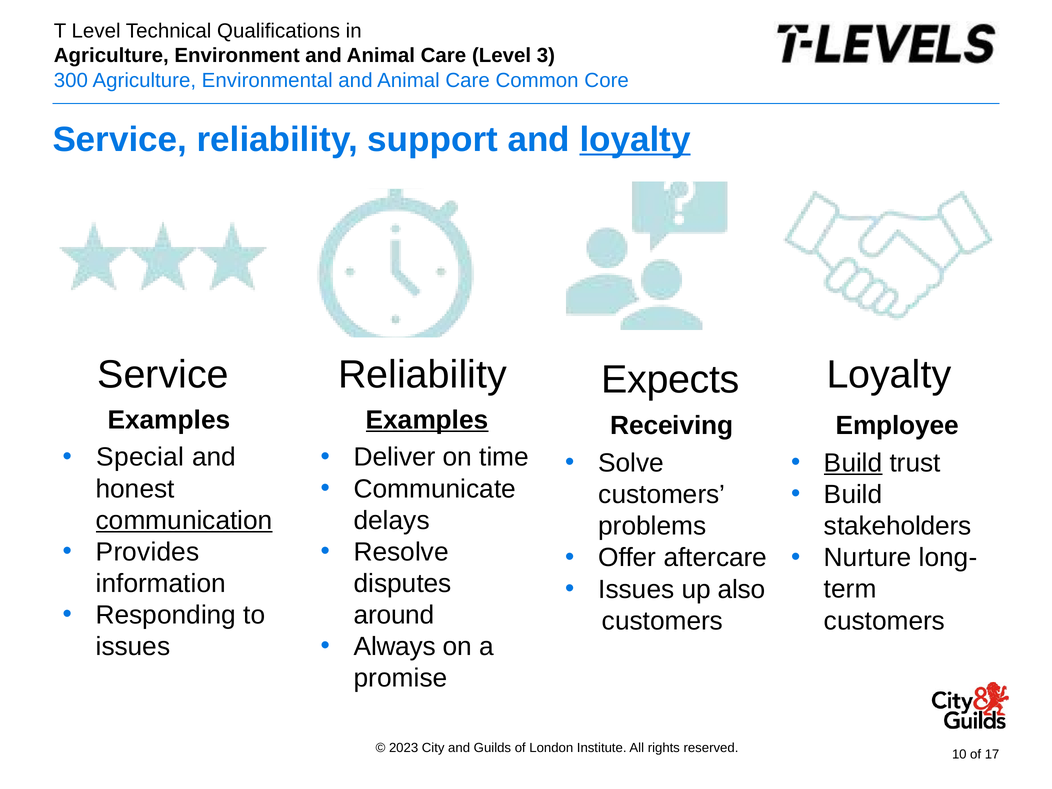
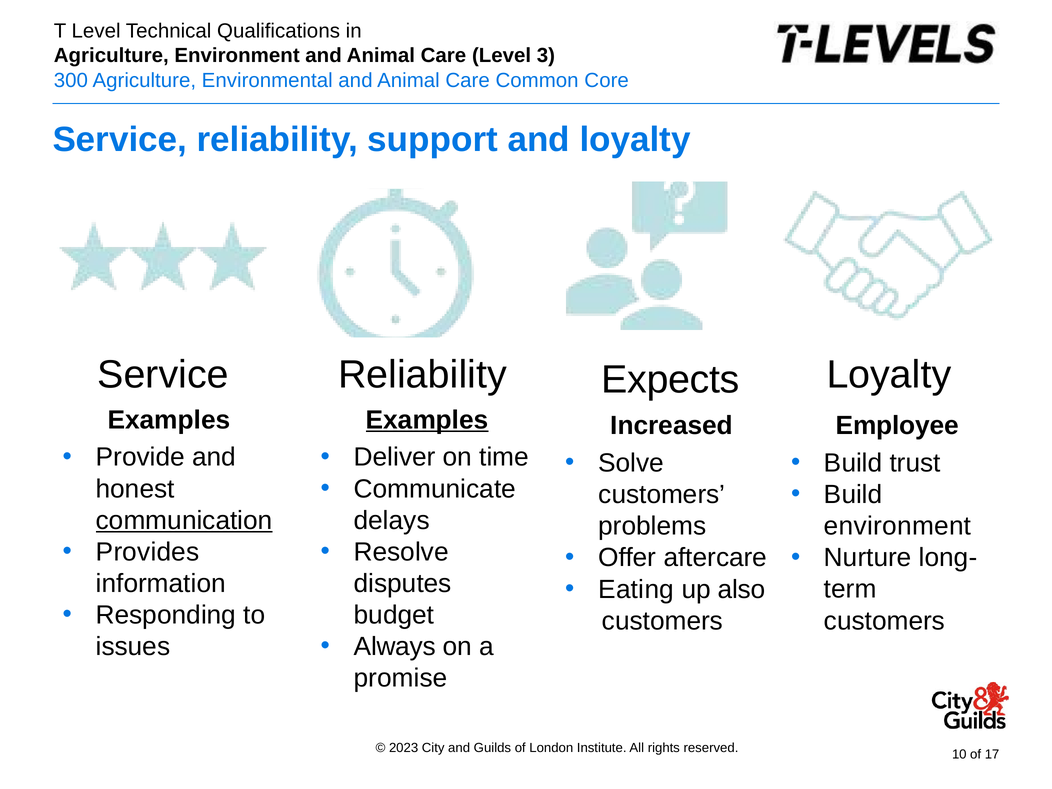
loyalty at (635, 139) underline: present -> none
Receiving: Receiving -> Increased
Special: Special -> Provide
Build at (853, 463) underline: present -> none
stakeholders at (898, 526): stakeholders -> environment
Issues at (636, 589): Issues -> Eating
around: around -> budget
